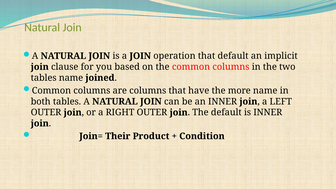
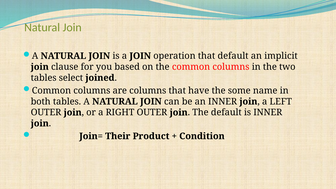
tables name: name -> select
more: more -> some
